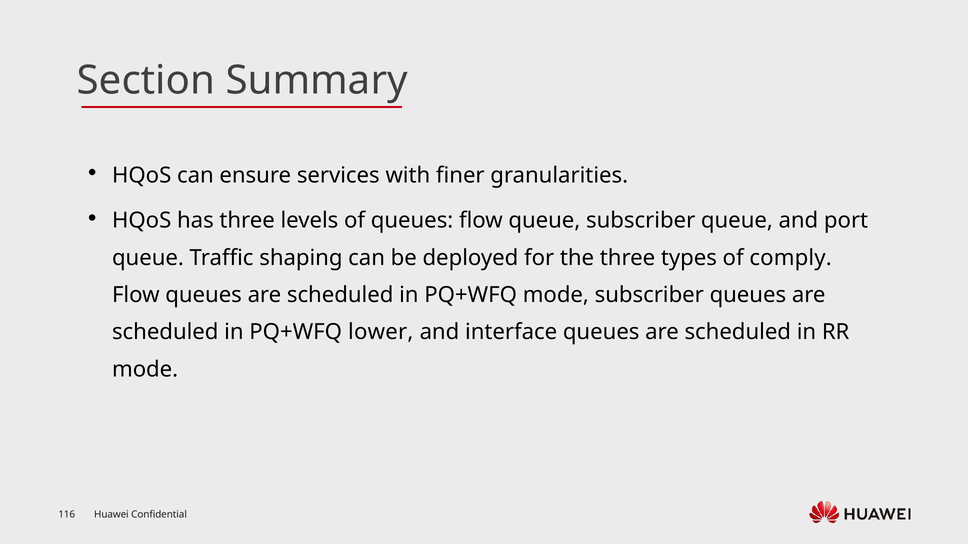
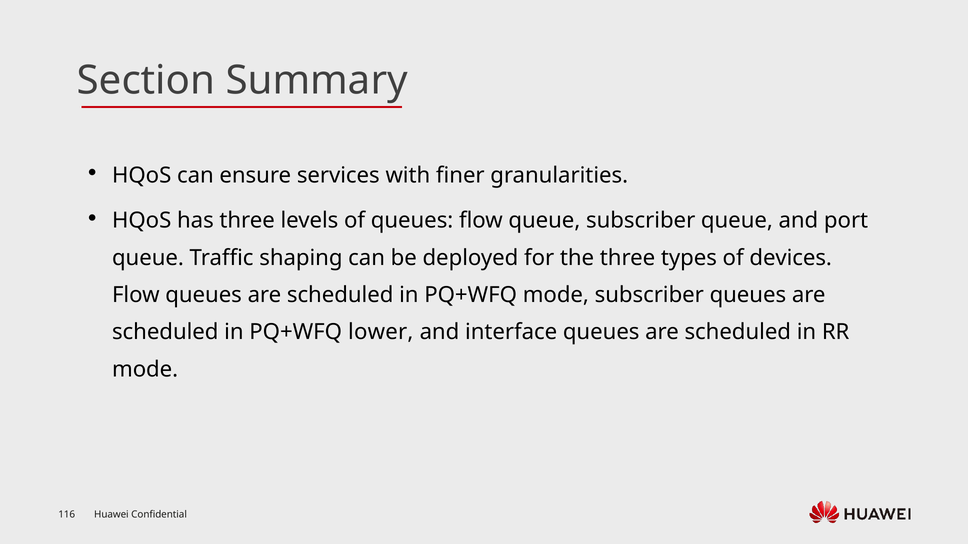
comply: comply -> devices
